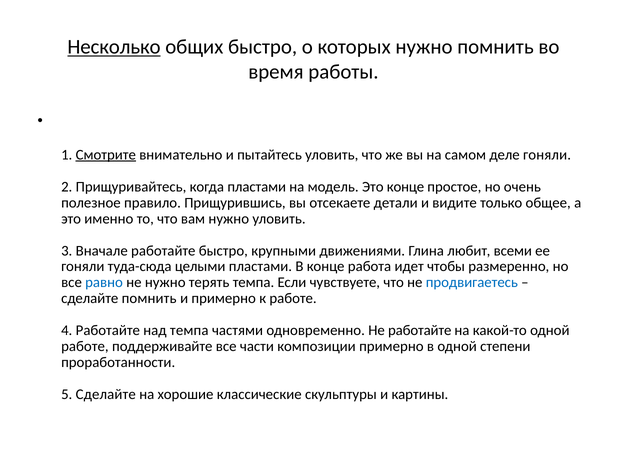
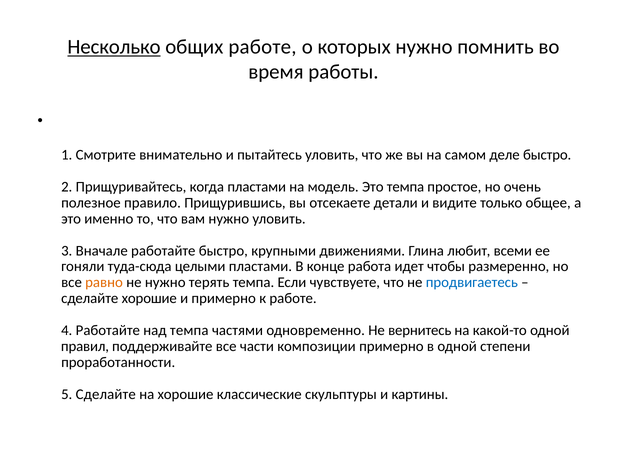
общих быстро: быстро -> работе
Смотрите underline: present -> none
деле гоняли: гоняли -> быстро
Это конце: конце -> темпа
равно colour: blue -> orange
сделайте помнить: помнить -> хорошие
Не работайте: работайте -> вернитесь
работе at (85, 347): работе -> правил
